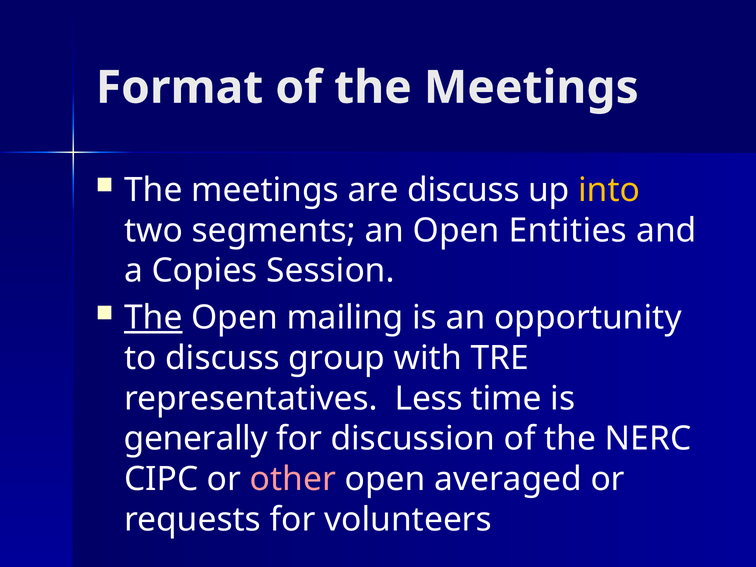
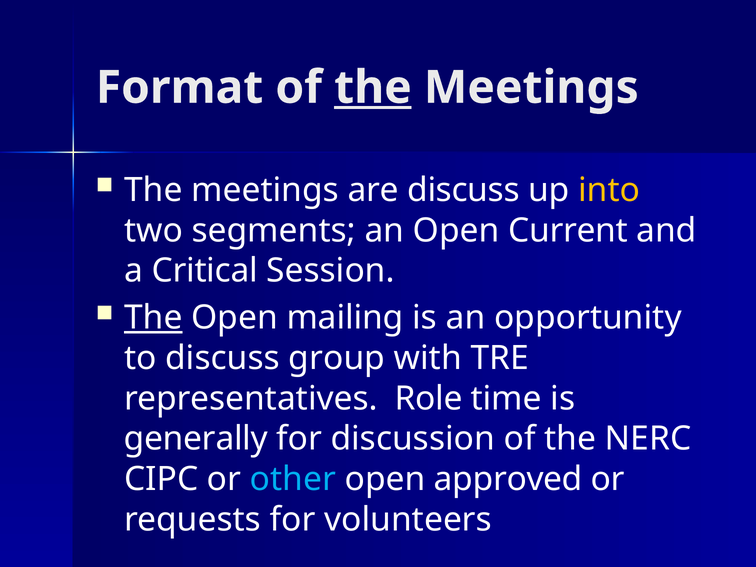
the at (373, 88) underline: none -> present
Entities: Entities -> Current
Copies: Copies -> Critical
Less: Less -> Role
other colour: pink -> light blue
averaged: averaged -> approved
